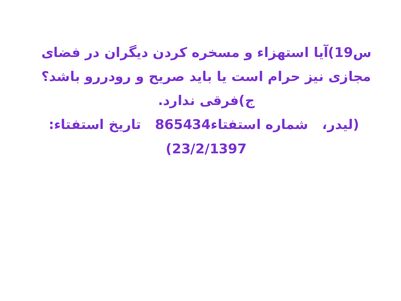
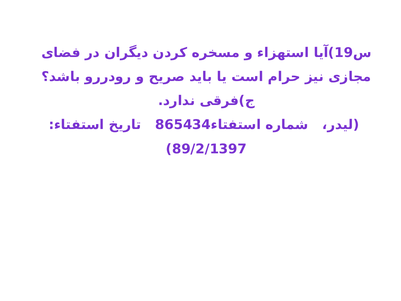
23/2/1397: 23/2/1397 -> 89/2/1397
